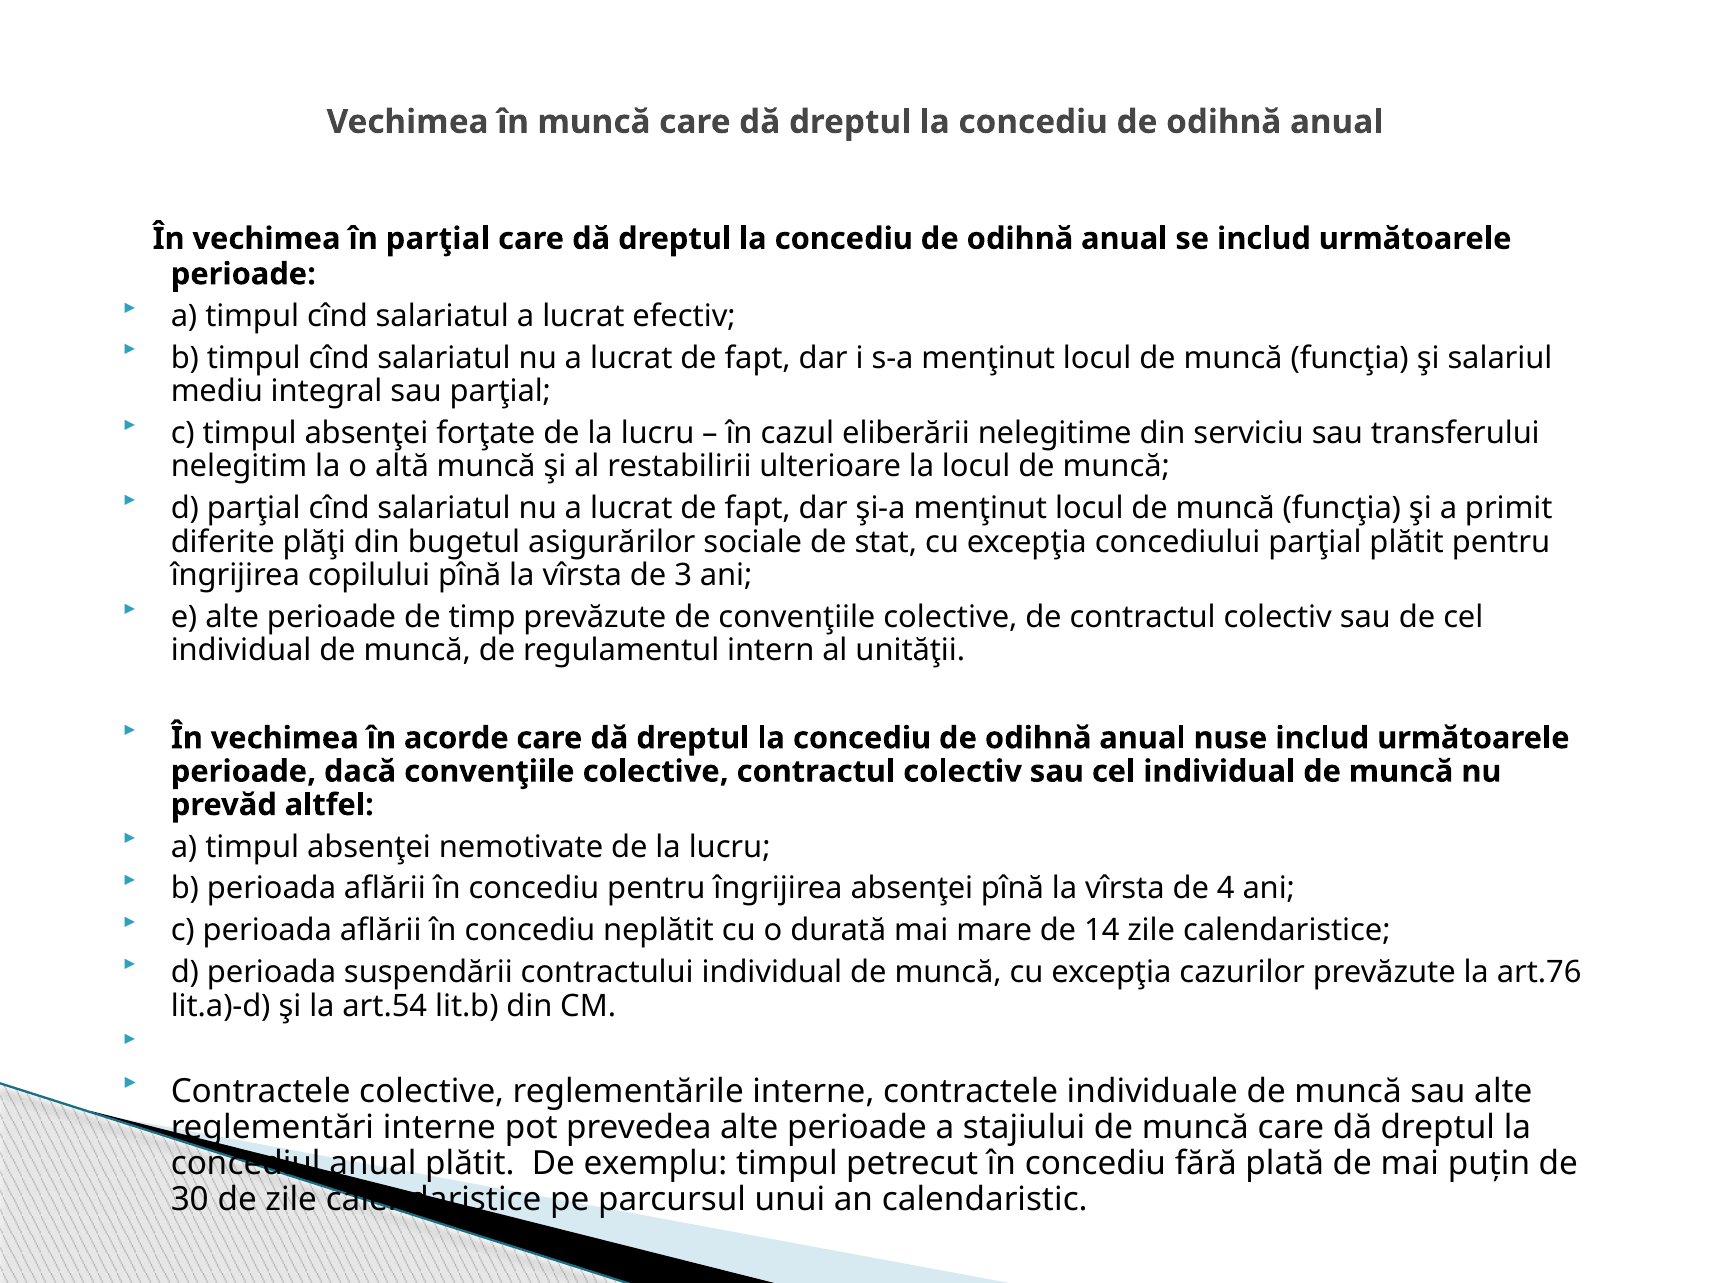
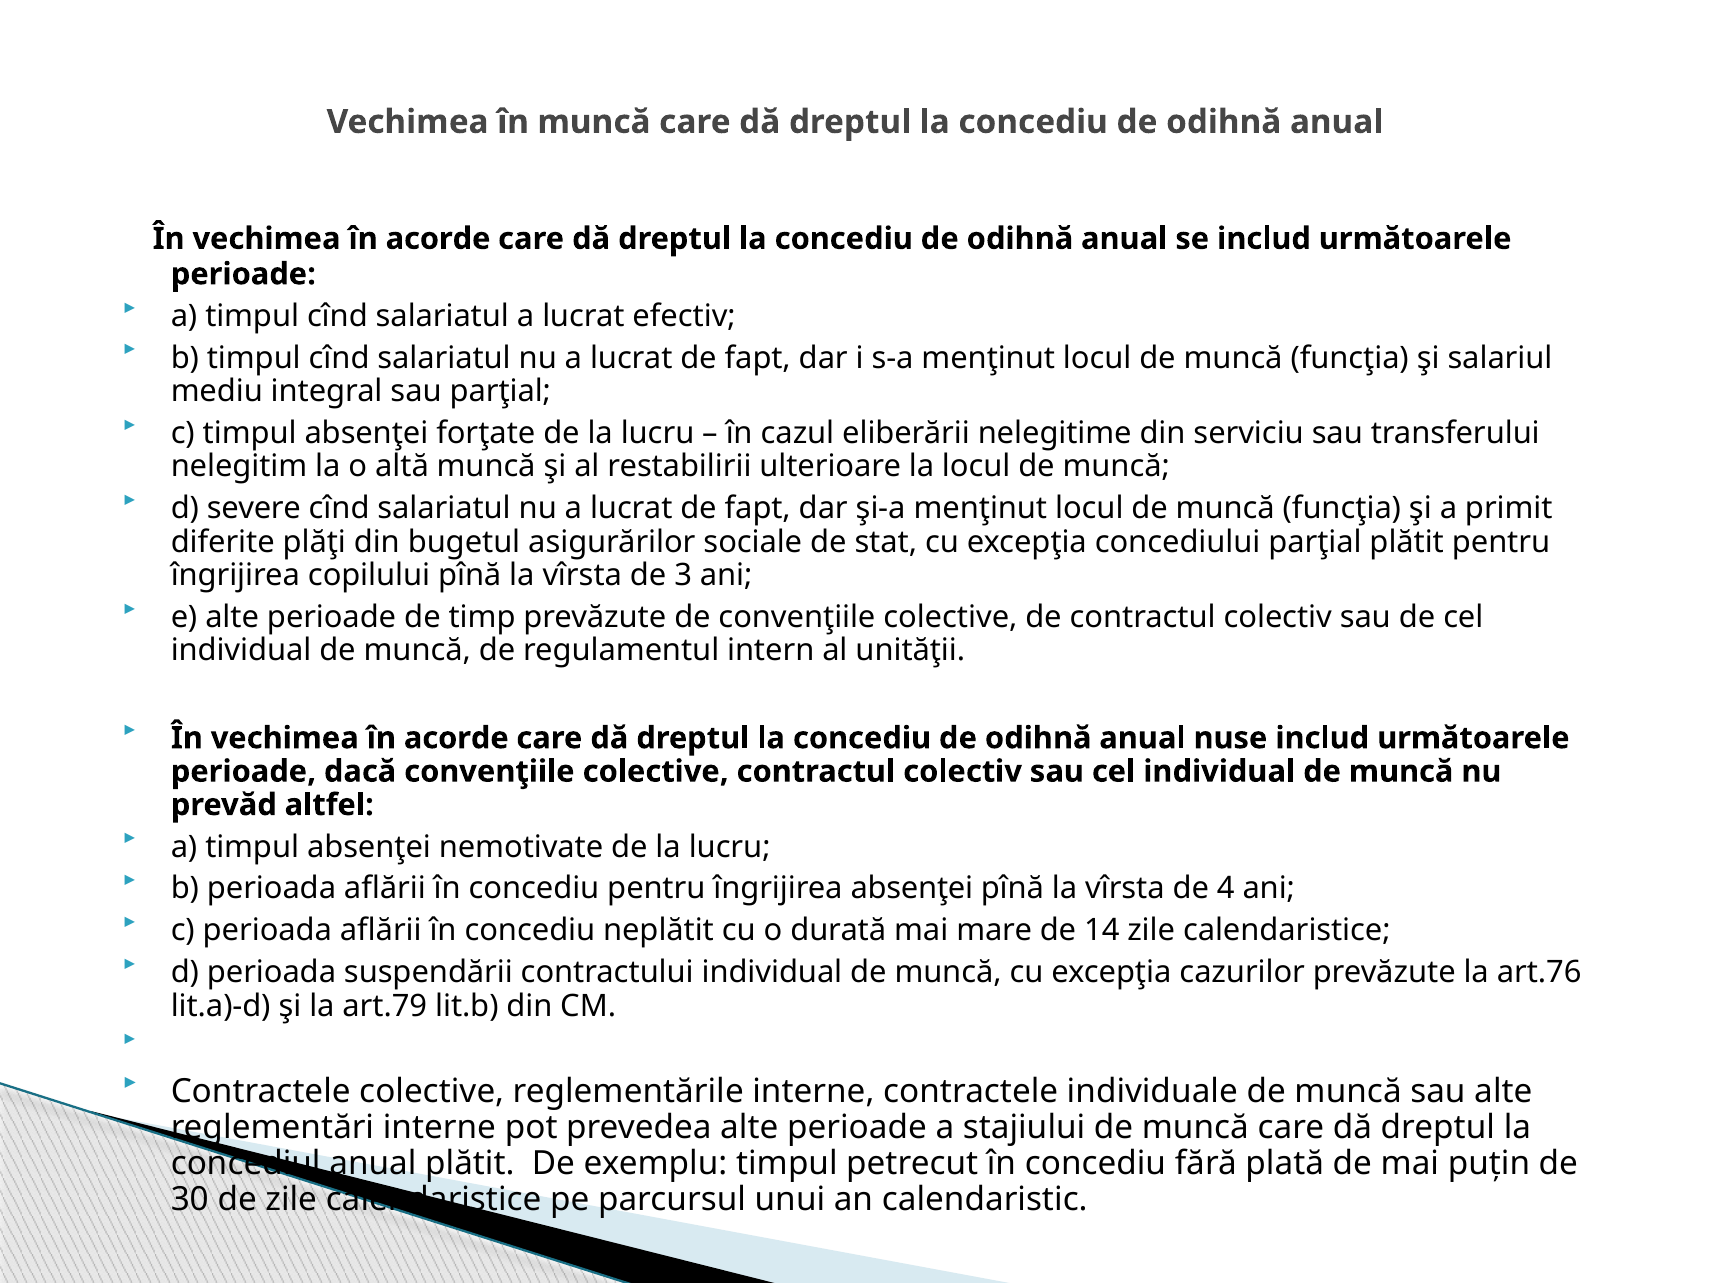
parţial at (438, 239): parţial -> acorde
d parţial: parţial -> severe
art.54: art.54 -> art.79
